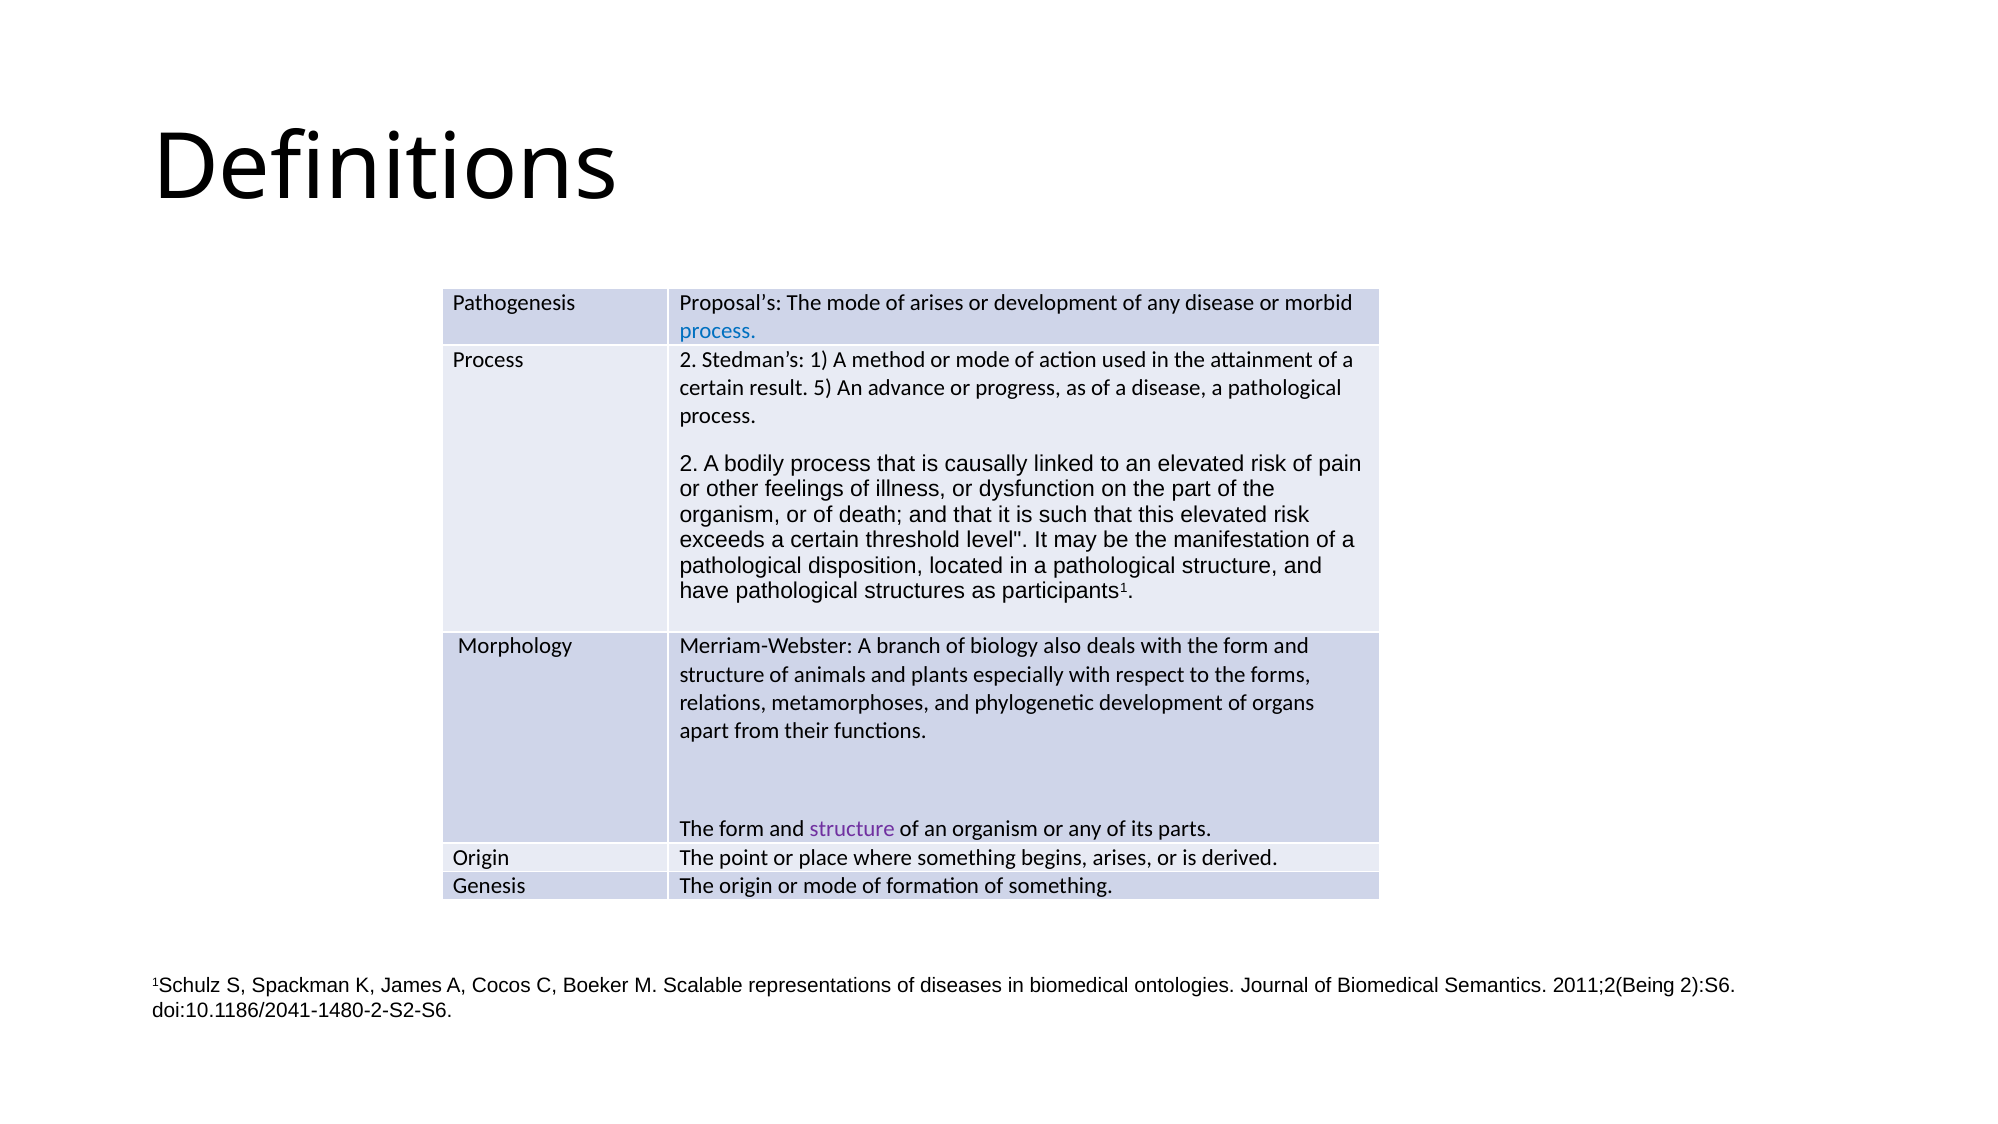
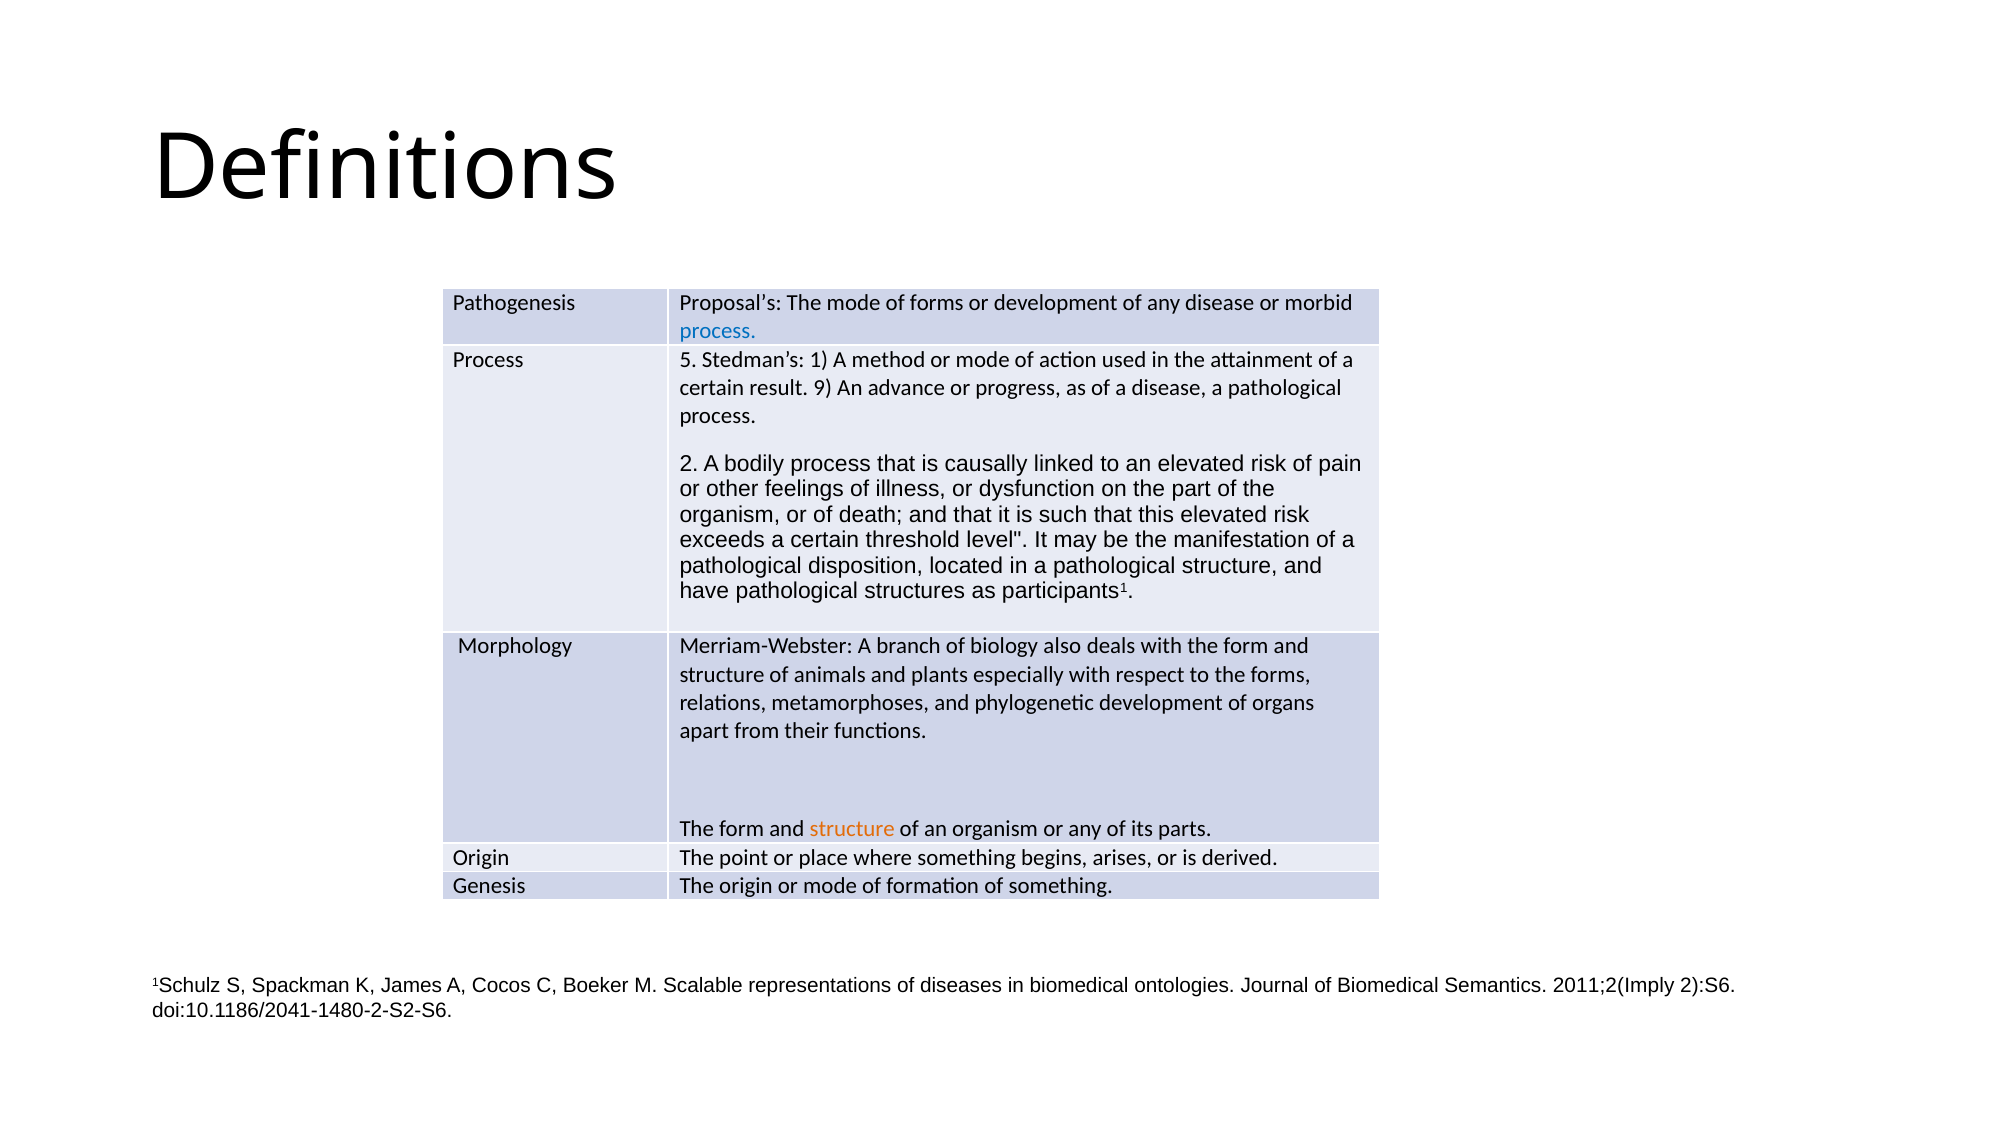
of arises: arises -> forms
2 at (688, 360): 2 -> 5
5: 5 -> 9
structure at (852, 829) colour: purple -> orange
2011;2(Being: 2011;2(Being -> 2011;2(Imply
